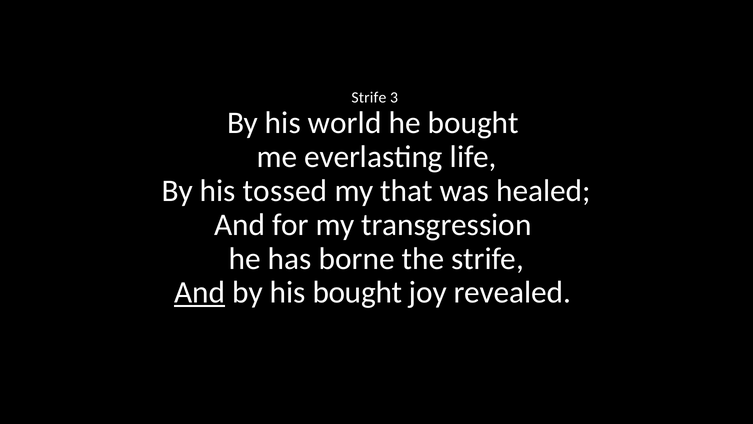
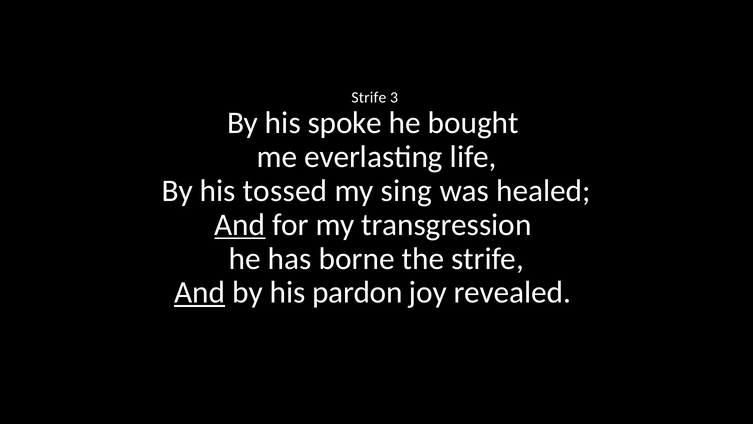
world: world -> spoke
that: that -> sing
And at (240, 225) underline: none -> present
his bought: bought -> pardon
